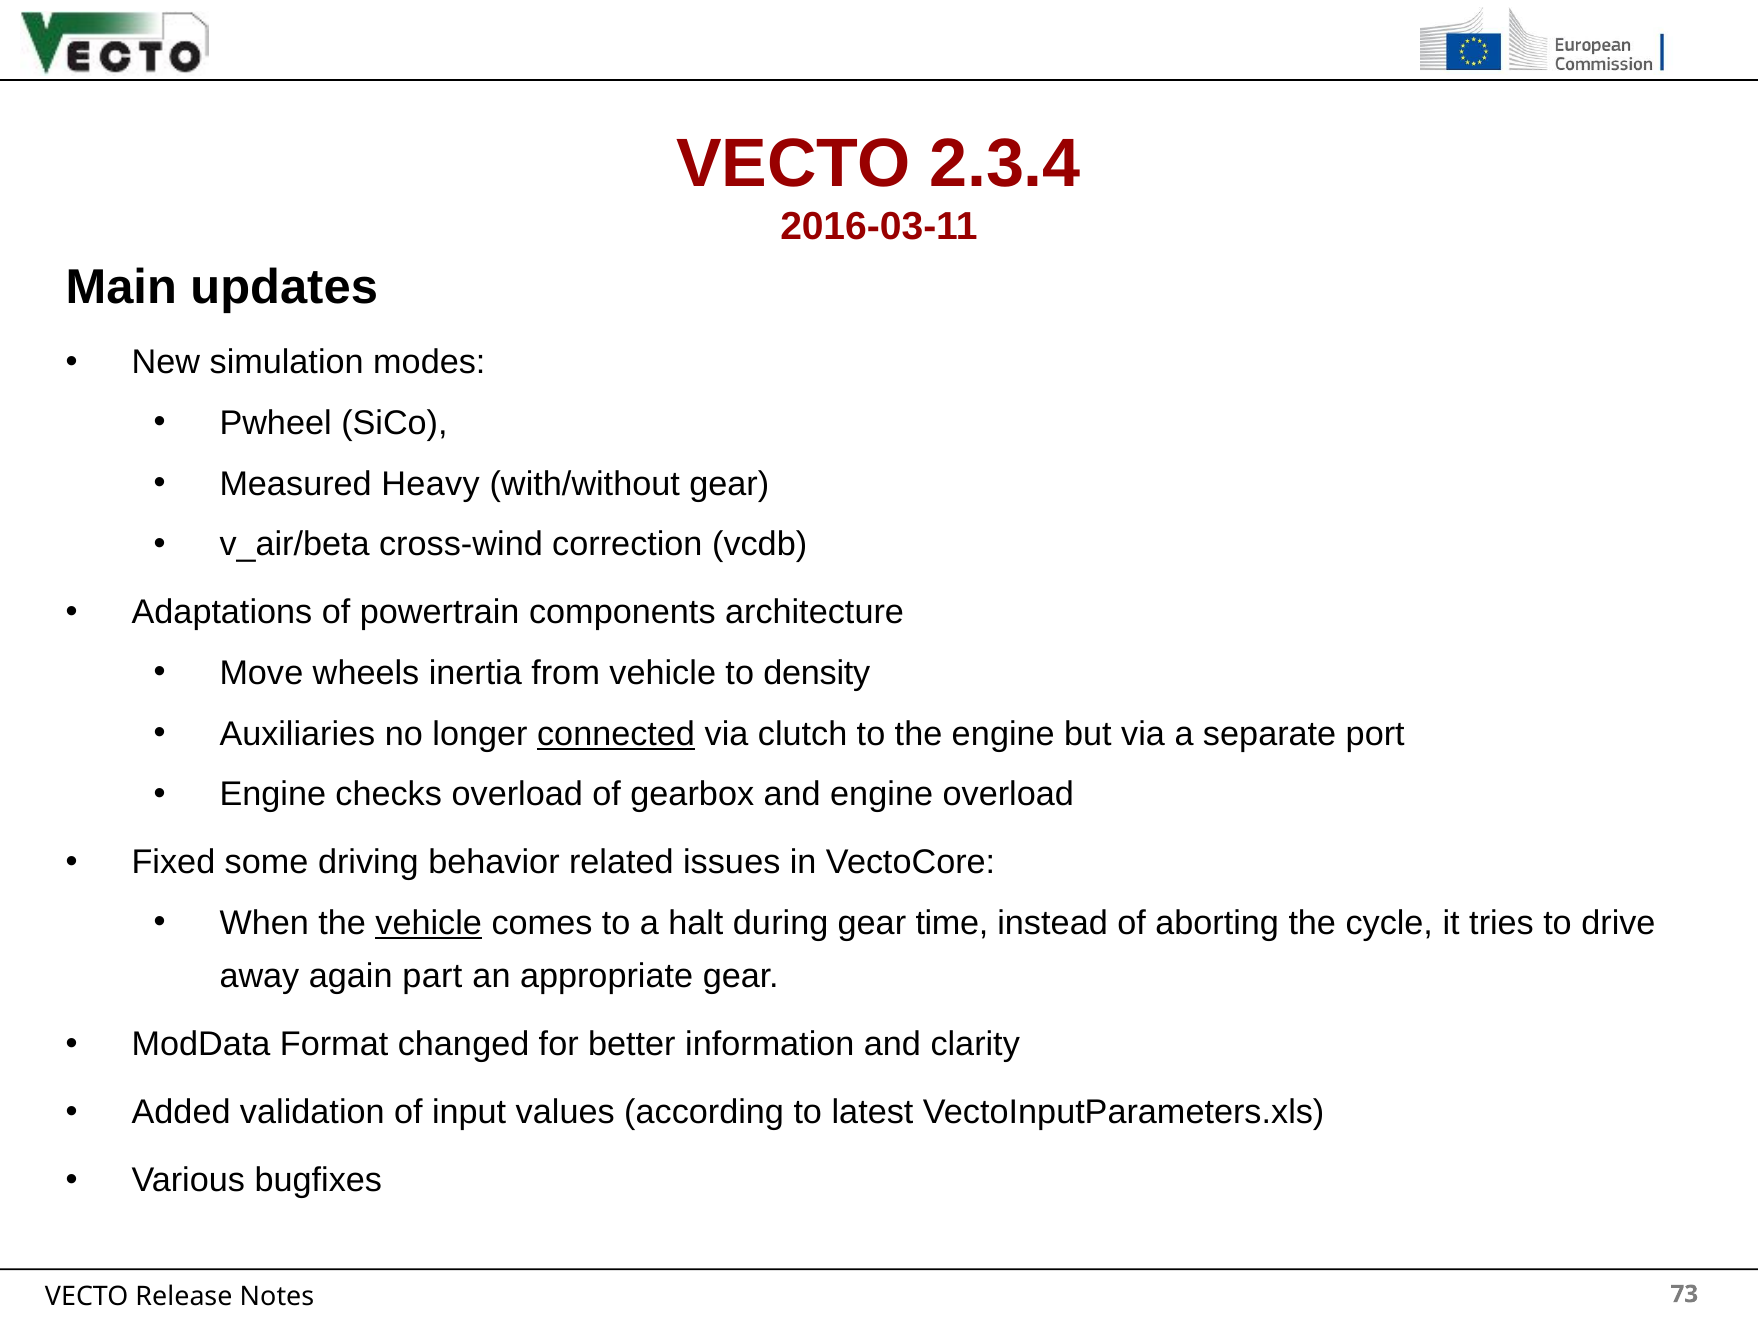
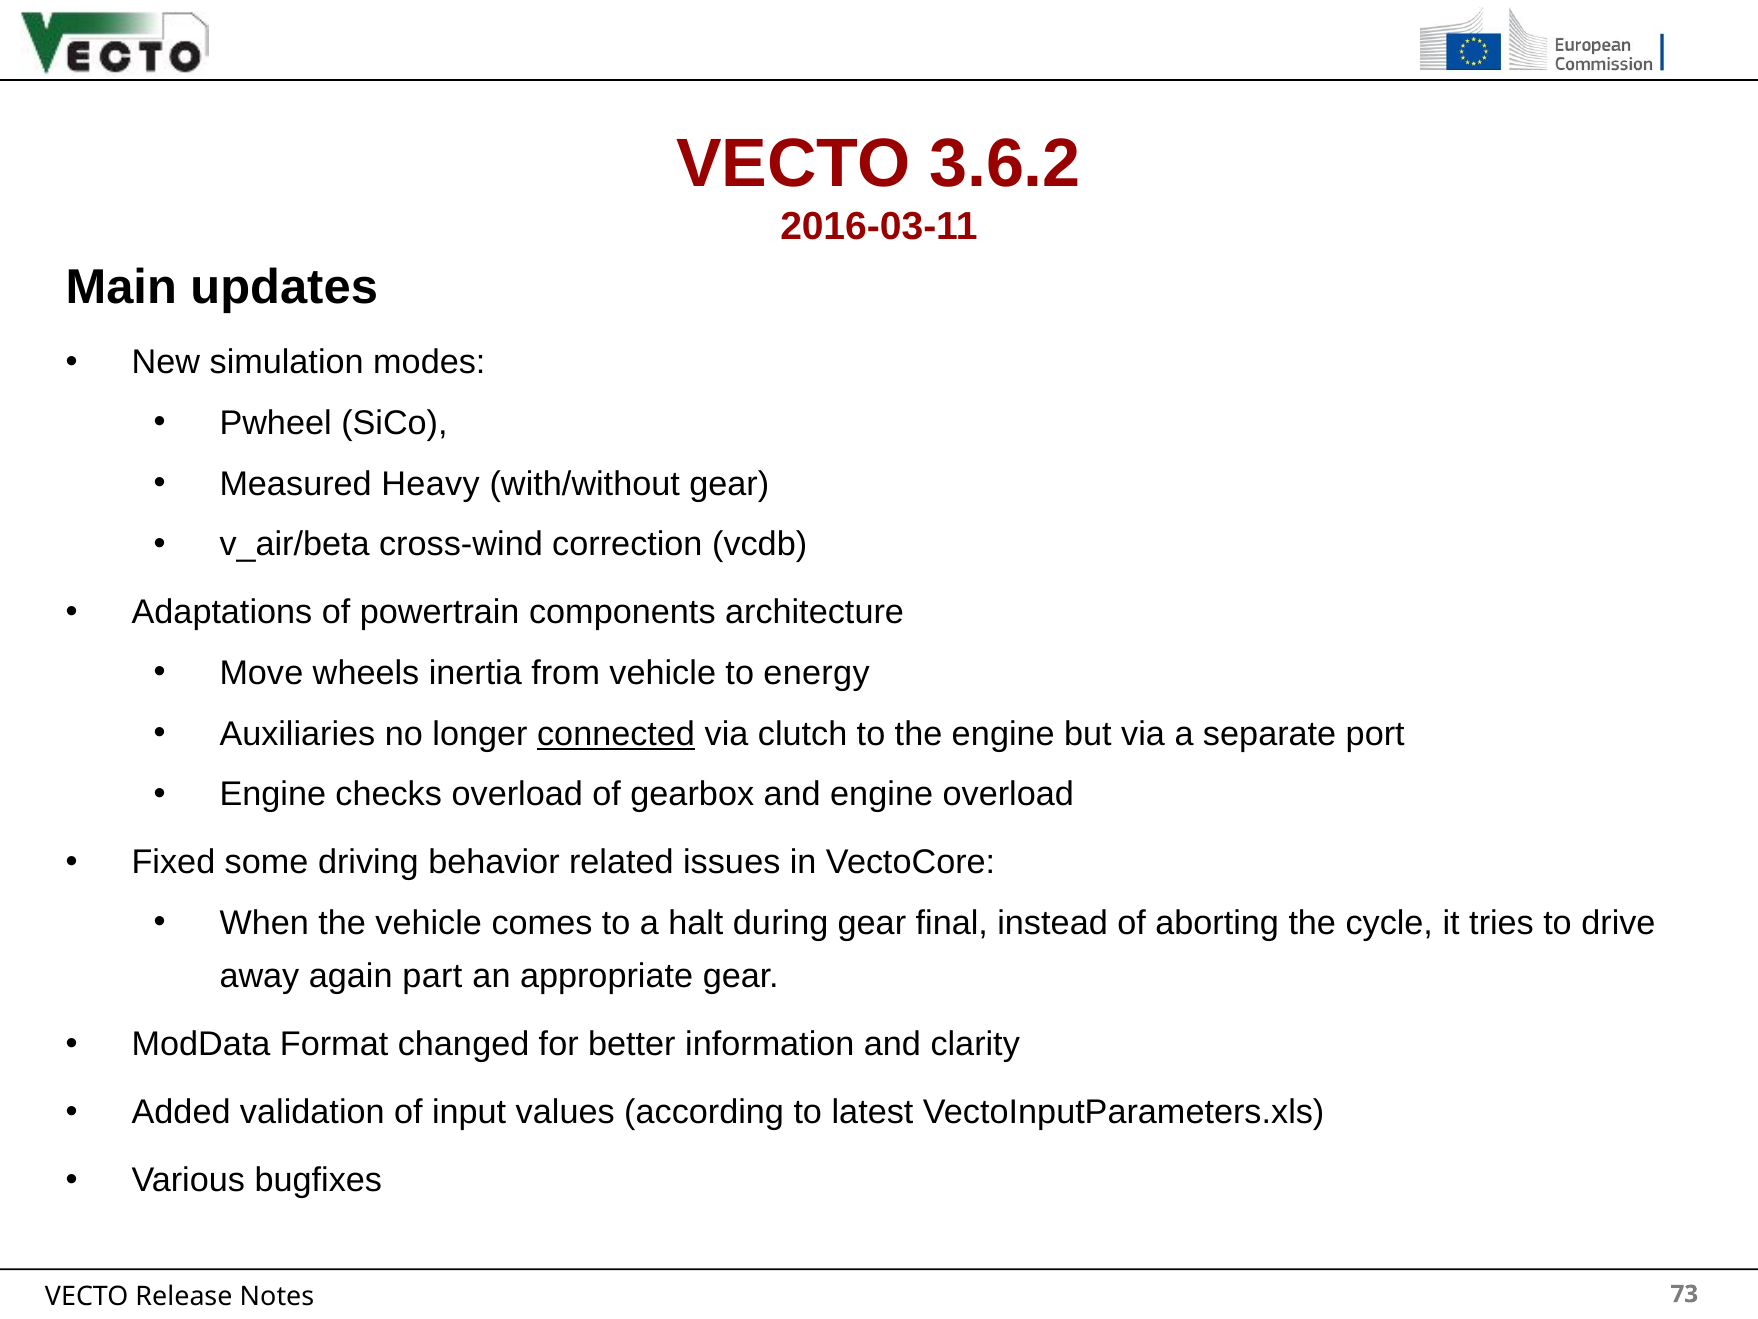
2.3.4: 2.3.4 -> 3.6.2
density: density -> energy
vehicle at (429, 923) underline: present -> none
time: time -> final
